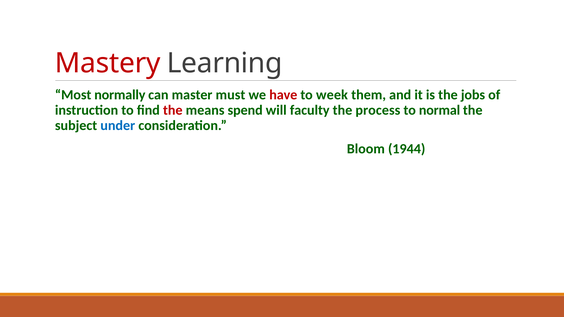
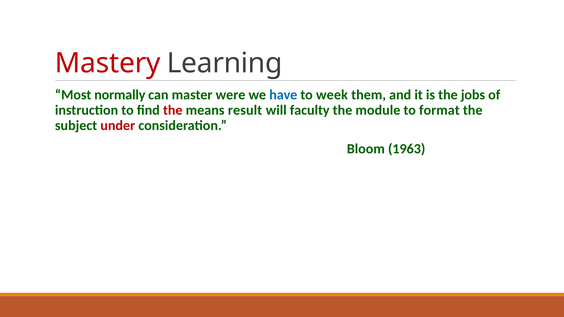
must: must -> were
have colour: red -> blue
spend: spend -> result
process: process -> module
normal: normal -> format
under colour: blue -> red
1944: 1944 -> 1963
